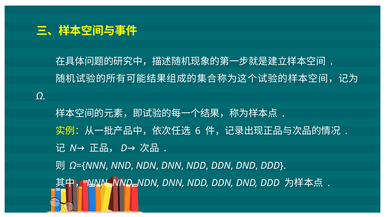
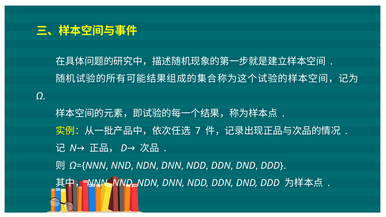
6: 6 -> 7
